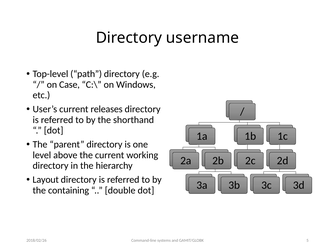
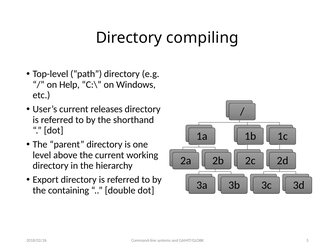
username: username -> compiling
Case: Case -> Help
Layout: Layout -> Export
